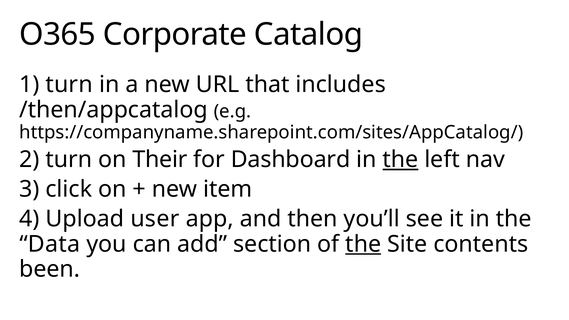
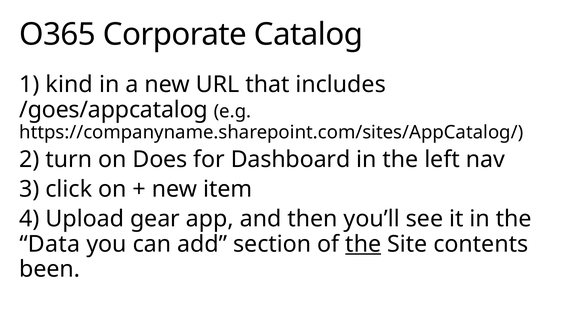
1 turn: turn -> kind
/then/appcatalog: /then/appcatalog -> /goes/appcatalog
Their: Their -> Does
the at (400, 160) underline: present -> none
user: user -> gear
